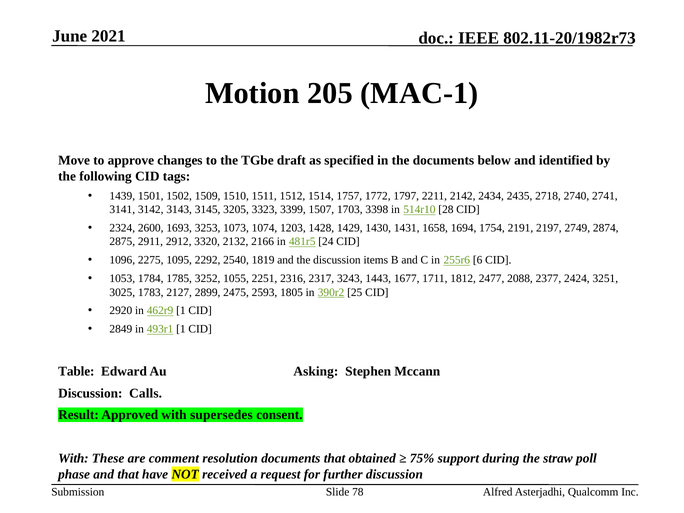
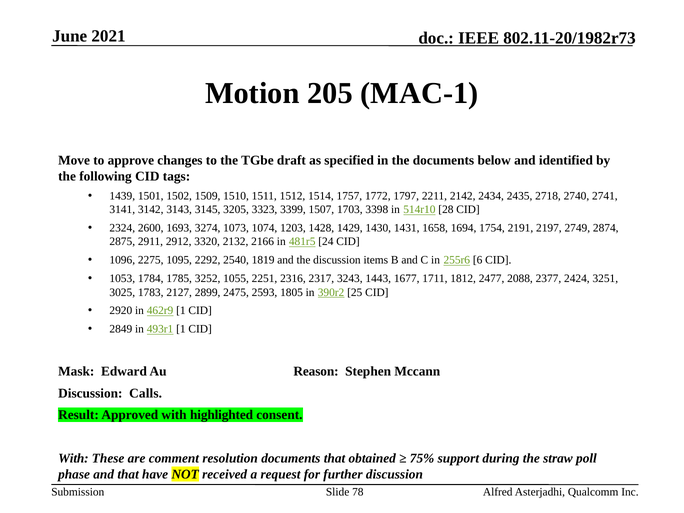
3253: 3253 -> 3274
Table: Table -> Mask
Asking: Asking -> Reason
supersedes: supersedes -> highlighted
